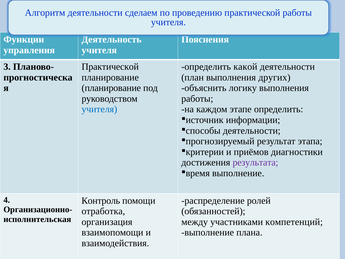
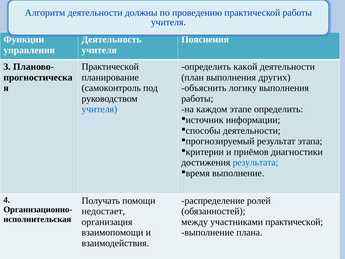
сделаем: сделаем -> должны
планирование at (111, 88): планирование -> самоконтроль
результата colour: purple -> blue
Контроль: Контроль -> Получать
отработка: отработка -> недостает
участниками компетенций: компетенций -> практической
